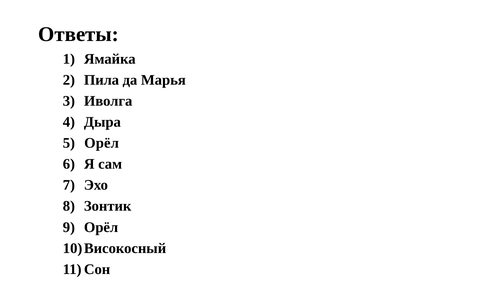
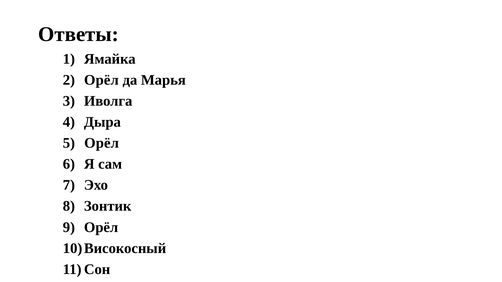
Пила at (102, 80): Пила -> Орёл
